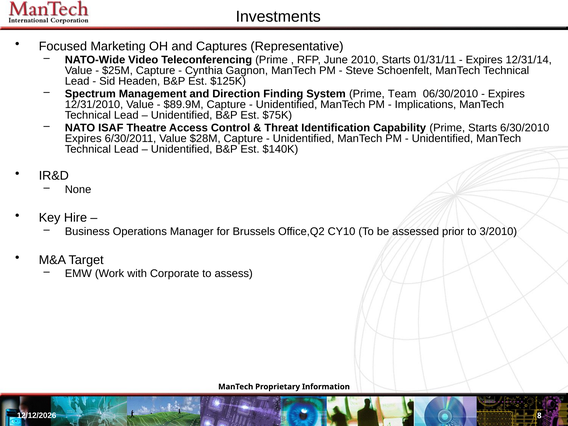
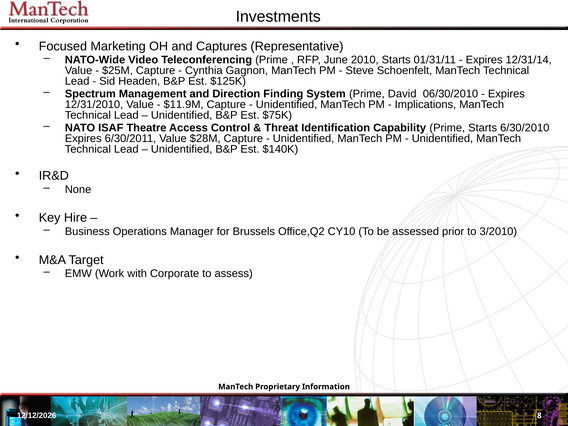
Team: Team -> David
$89.9M: $89.9M -> $11.9M
